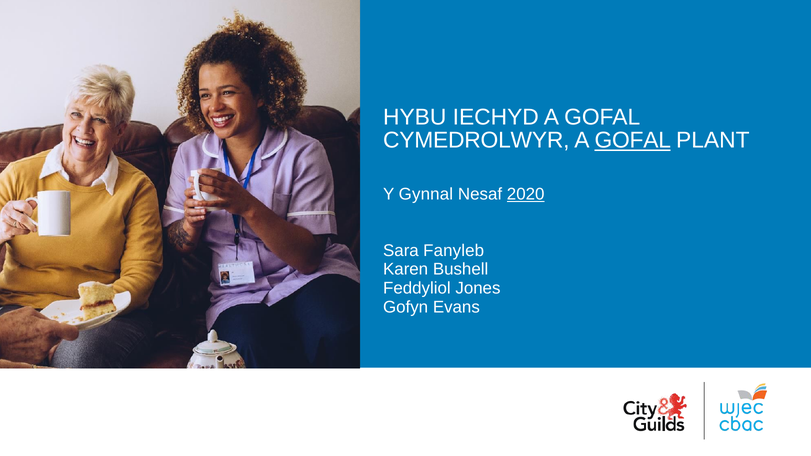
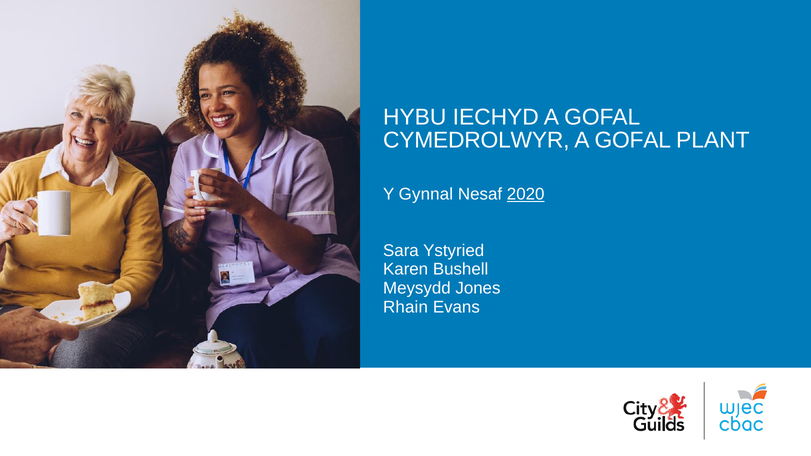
GOFAL at (633, 140) underline: present -> none
Fanyleb: Fanyleb -> Ystyried
Feddyliol: Feddyliol -> Meysydd
Gofyn: Gofyn -> Rhain
